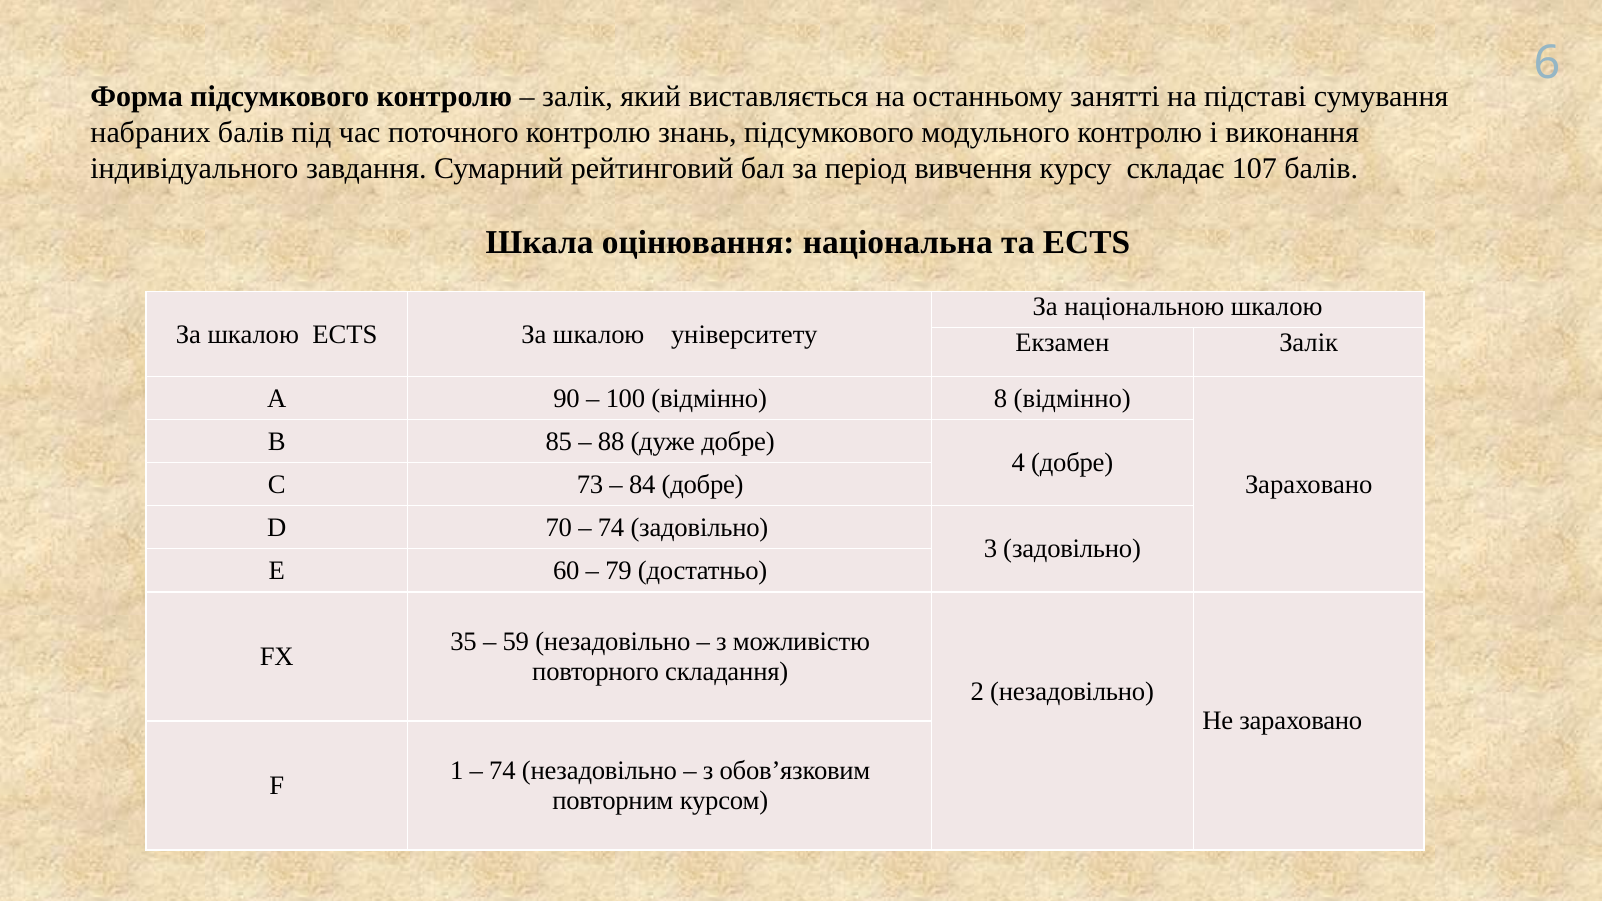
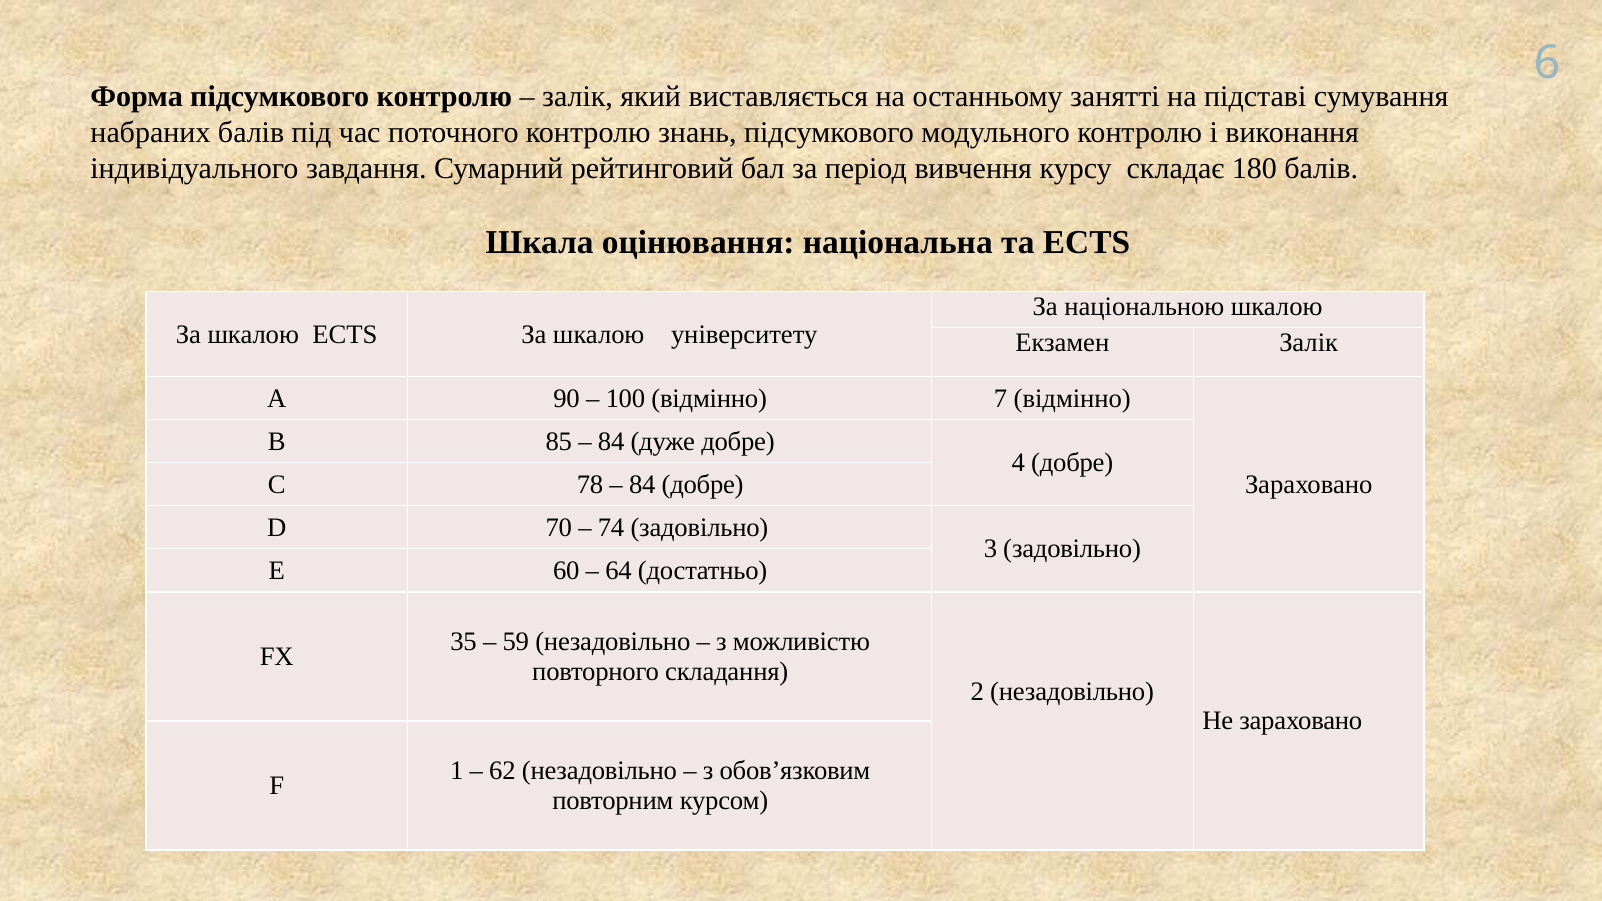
107: 107 -> 180
8: 8 -> 7
88 at (611, 441): 88 -> 84
73: 73 -> 78
79: 79 -> 64
74 at (503, 771): 74 -> 62
